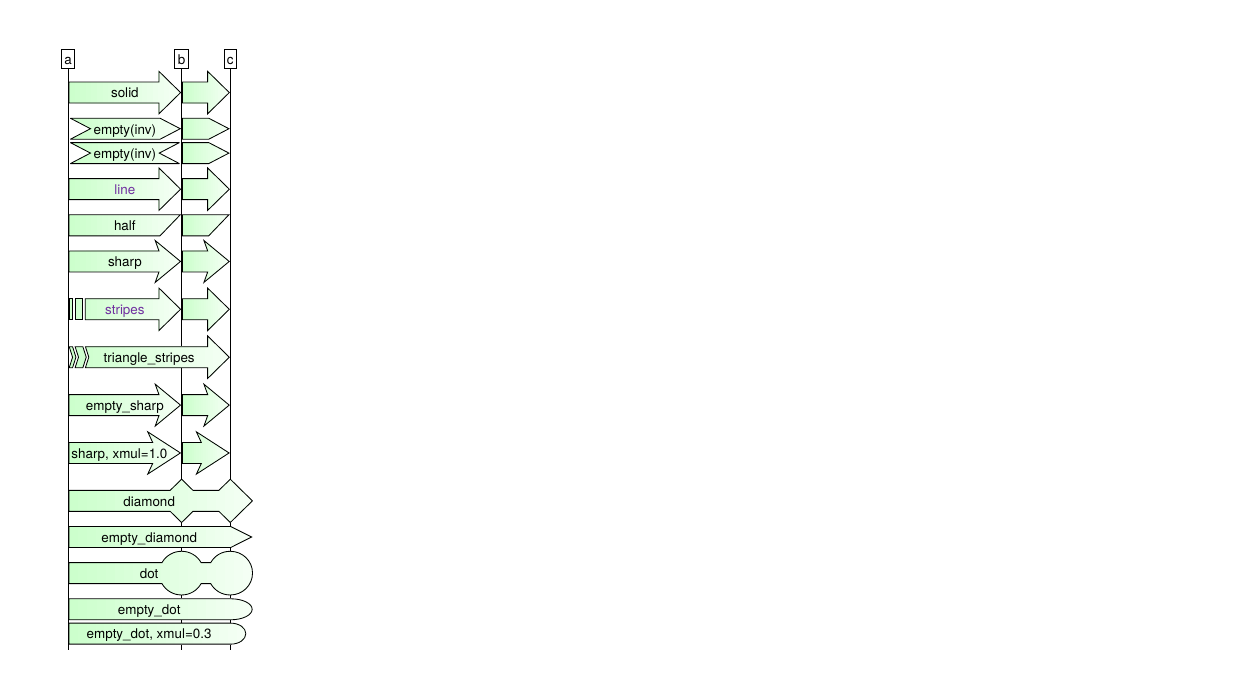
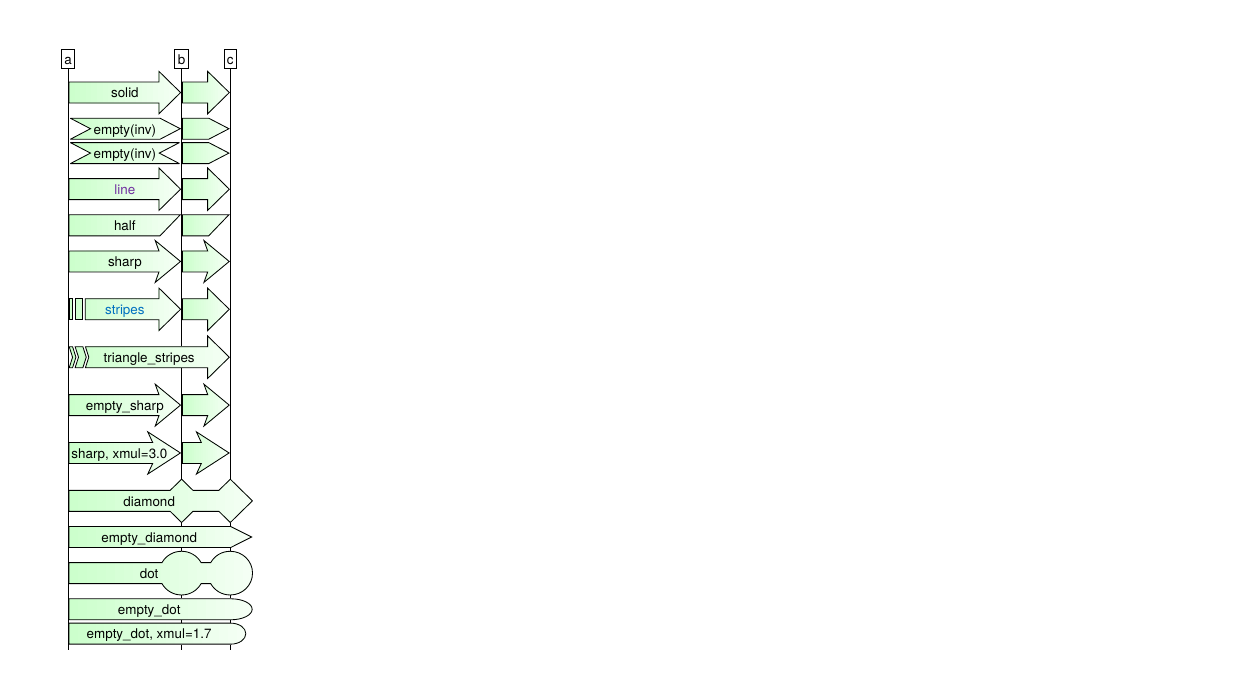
stripes colour: purple -> blue
xmul=1.0: xmul=1.0 -> xmul=3.0
xmul=0.3: xmul=0.3 -> xmul=1.7
